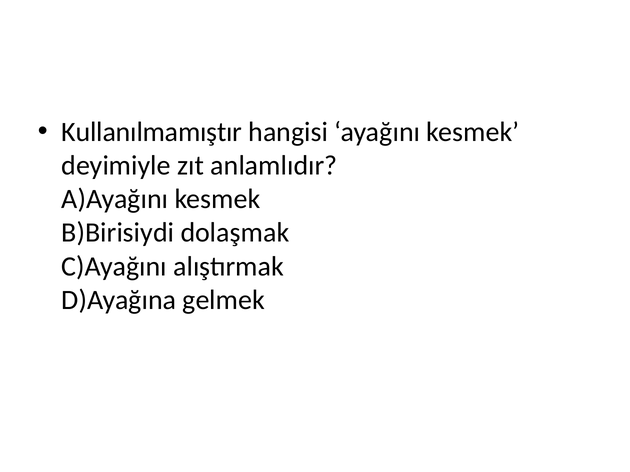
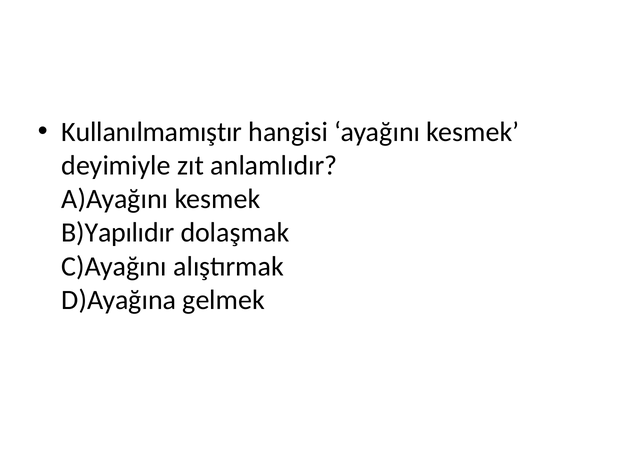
B)Birisiydi: B)Birisiydi -> B)Yapılıdır
